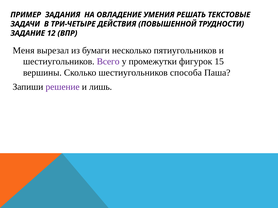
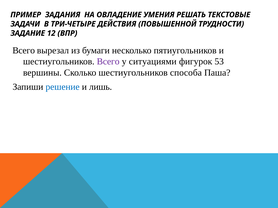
Меня at (24, 51): Меня -> Всего
промежутки: промежутки -> ситуациями
15: 15 -> 53
решение colour: purple -> blue
